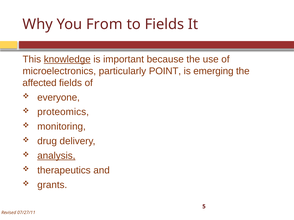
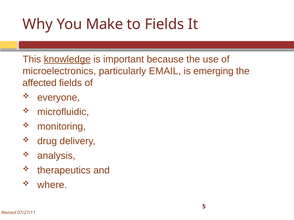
From: From -> Make
POINT: POINT -> EMAIL
proteomics: proteomics -> microfluidic
analysis underline: present -> none
grants: grants -> where
